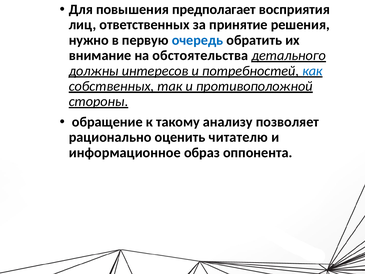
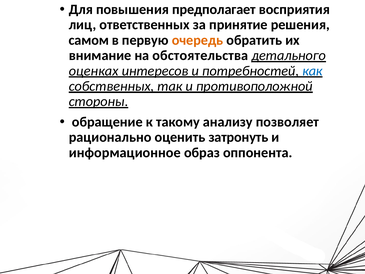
нужно: нужно -> самом
очередь colour: blue -> orange
должны: должны -> оценках
читателю: читателю -> затронуть
